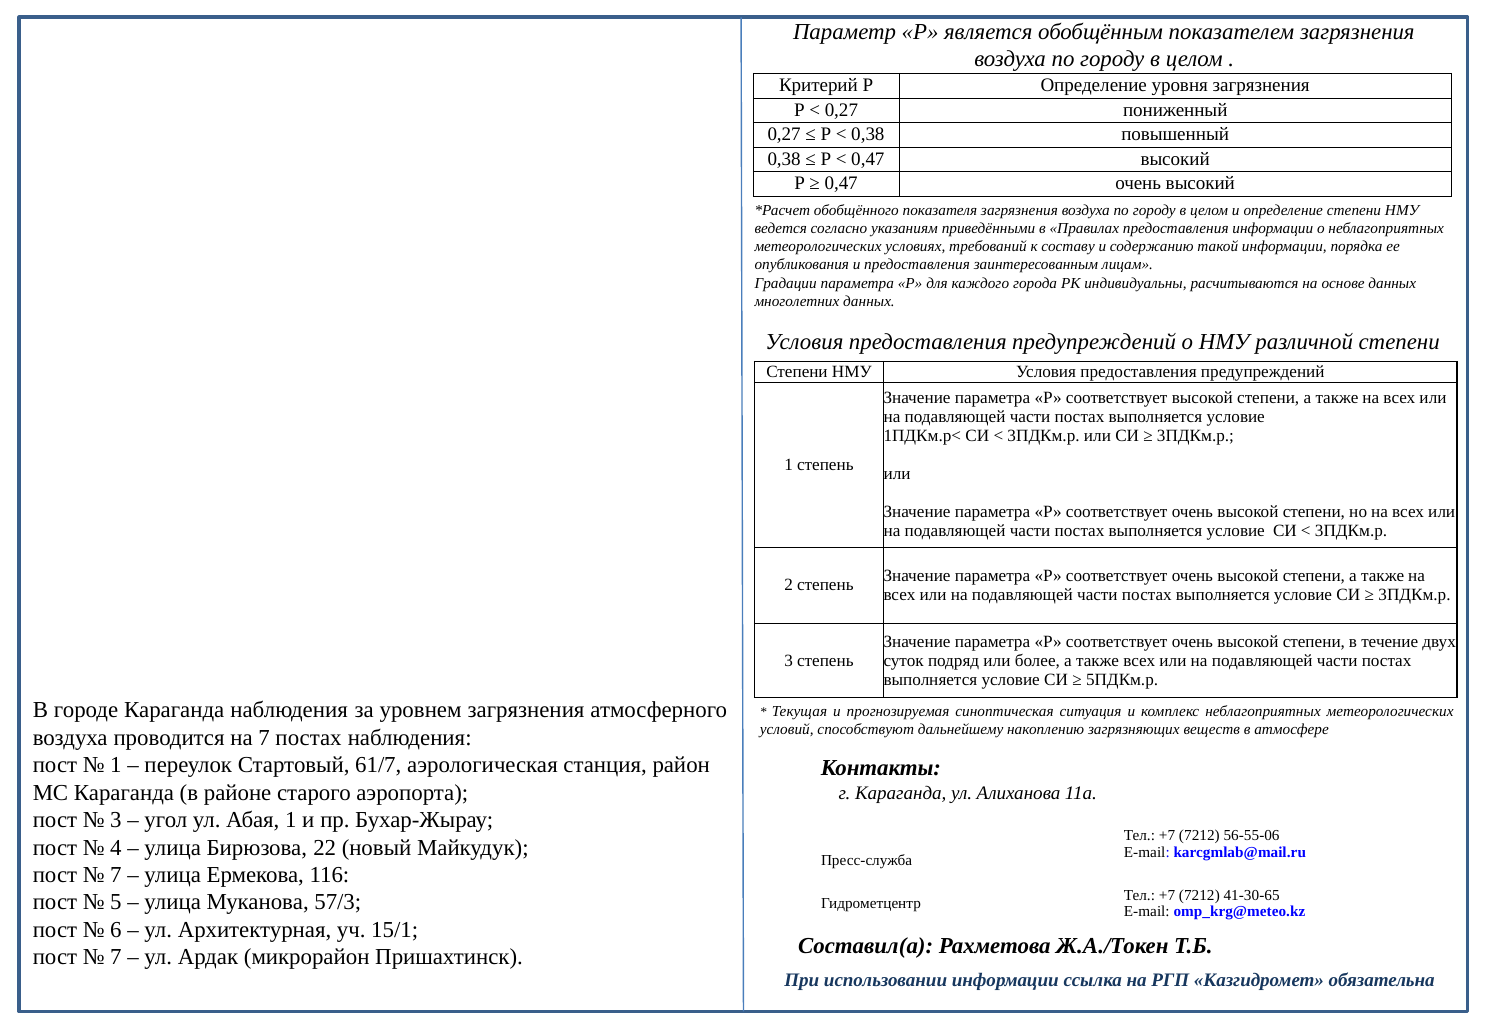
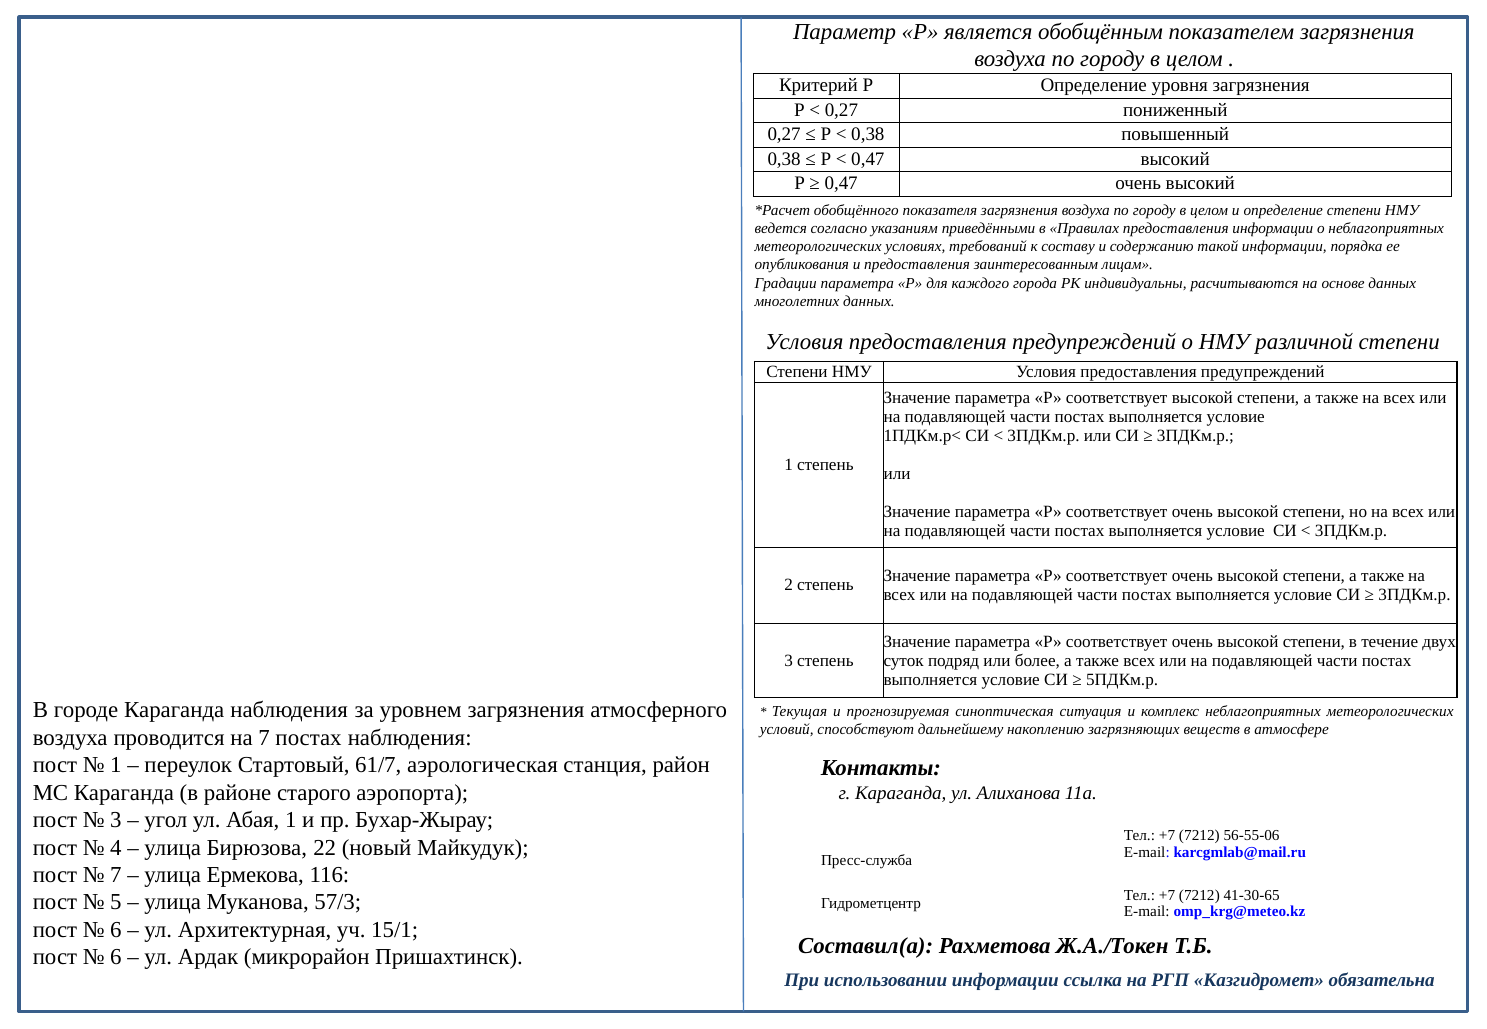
7 at (116, 958): 7 -> 6
